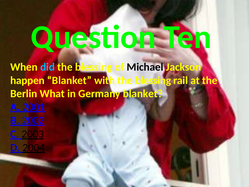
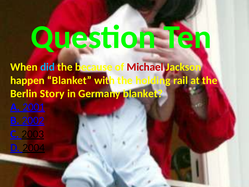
blessing at (94, 67): blessing -> because
Michael colour: black -> red
blessing at (153, 80): blessing -> holding
What: What -> Story
